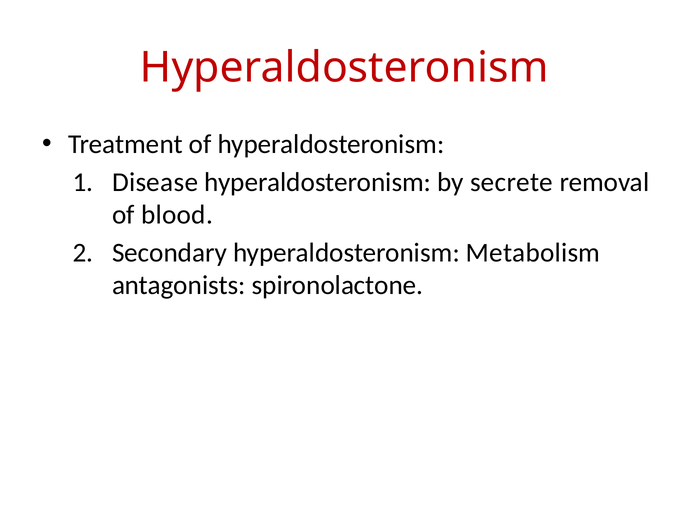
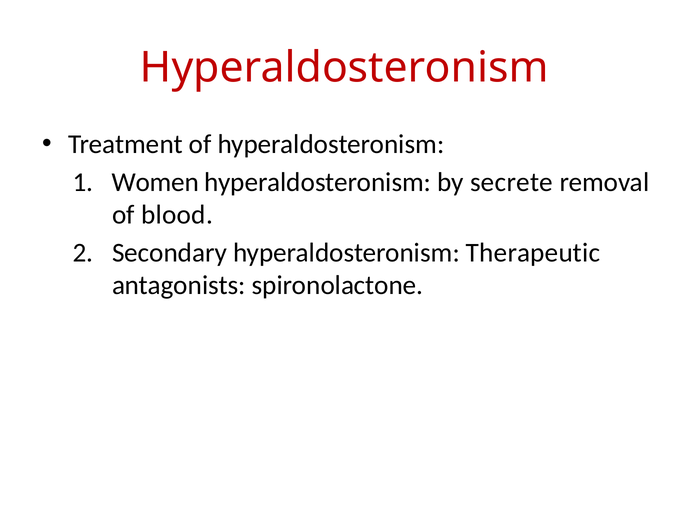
Disease: Disease -> Women
Metabolism: Metabolism -> Therapeutic
